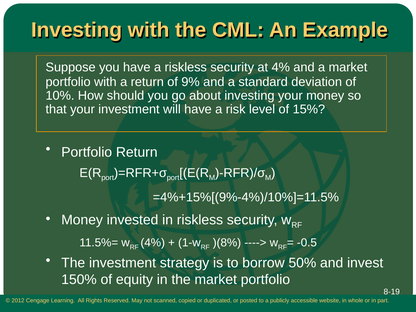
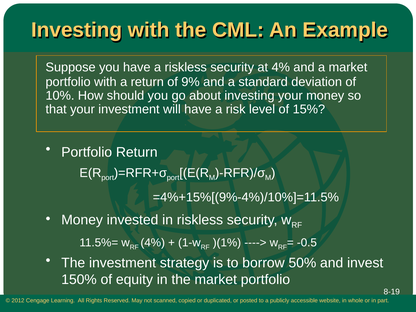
)(8%: )(8% -> )(1%
